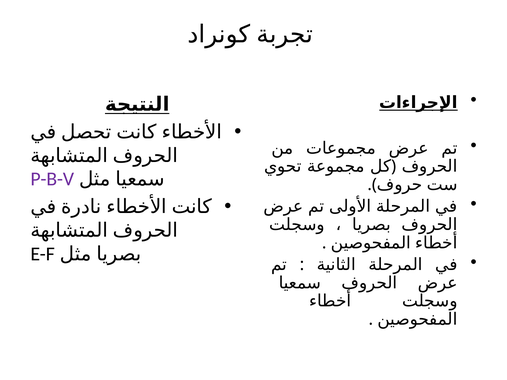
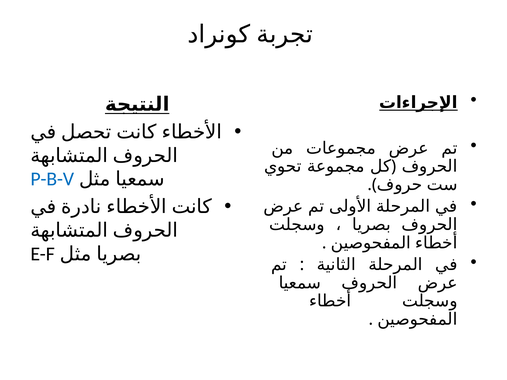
P-B-V colour: purple -> blue
